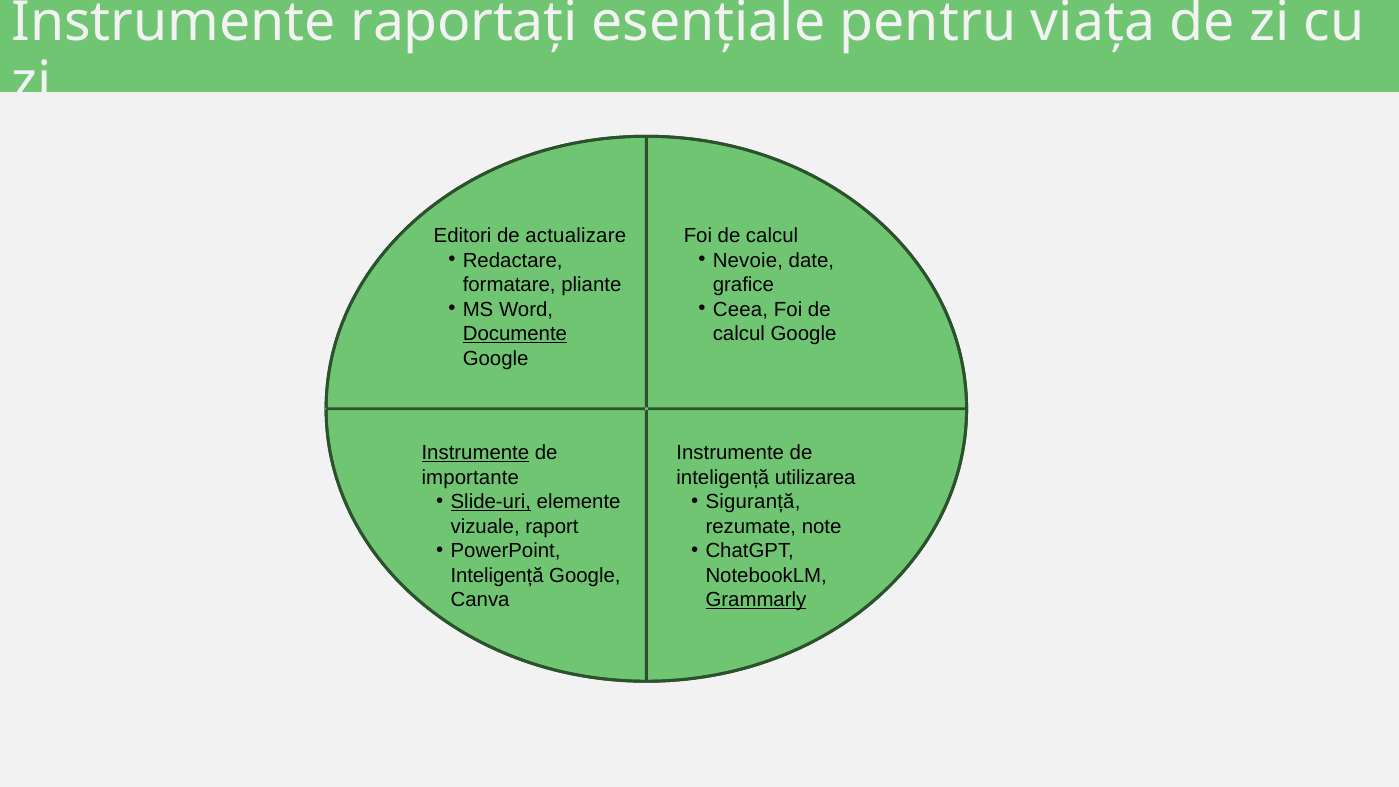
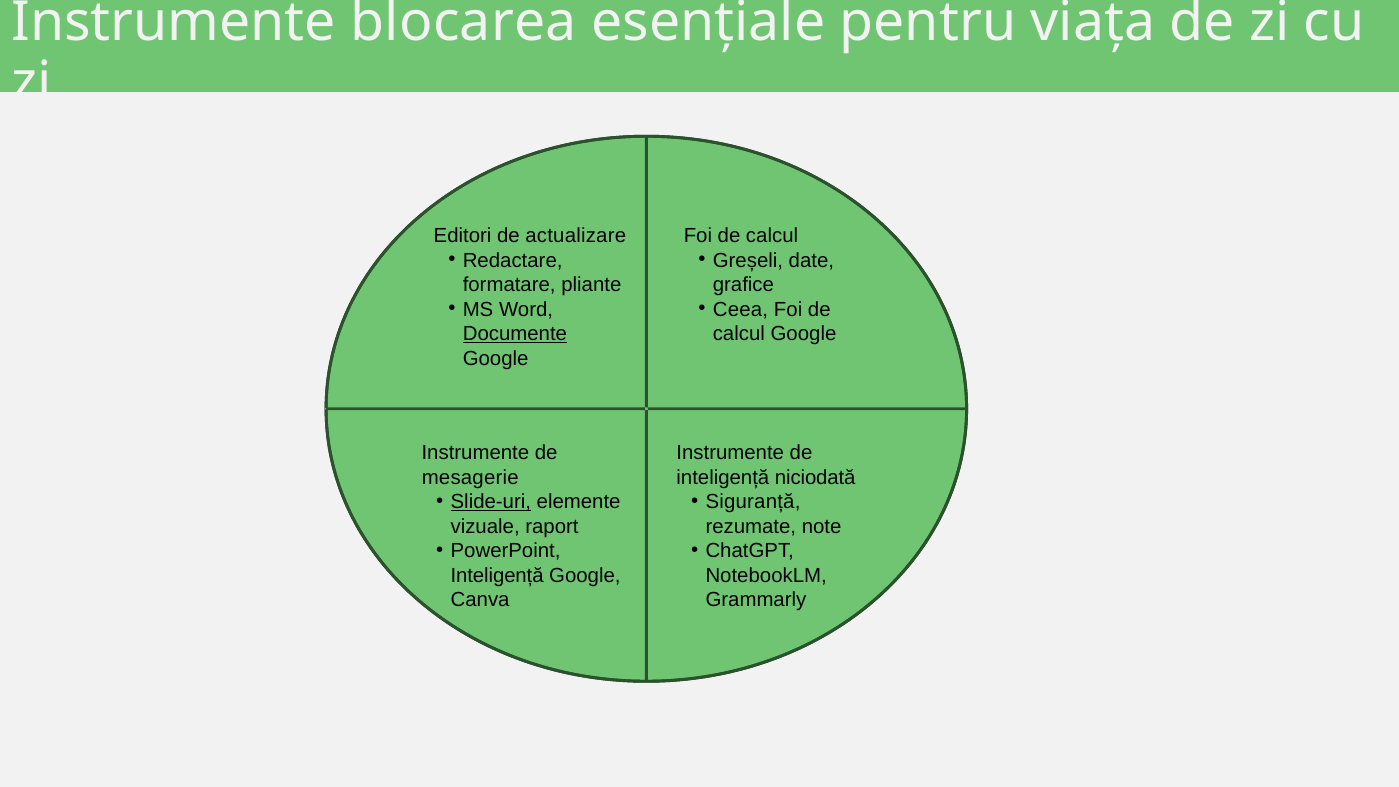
raportați: raportați -> blocarea
Nevoie: Nevoie -> Greșeli
Instrumente at (475, 453) underline: present -> none
importante: importante -> mesagerie
utilizarea: utilizarea -> niciodată
Grammarly underline: present -> none
